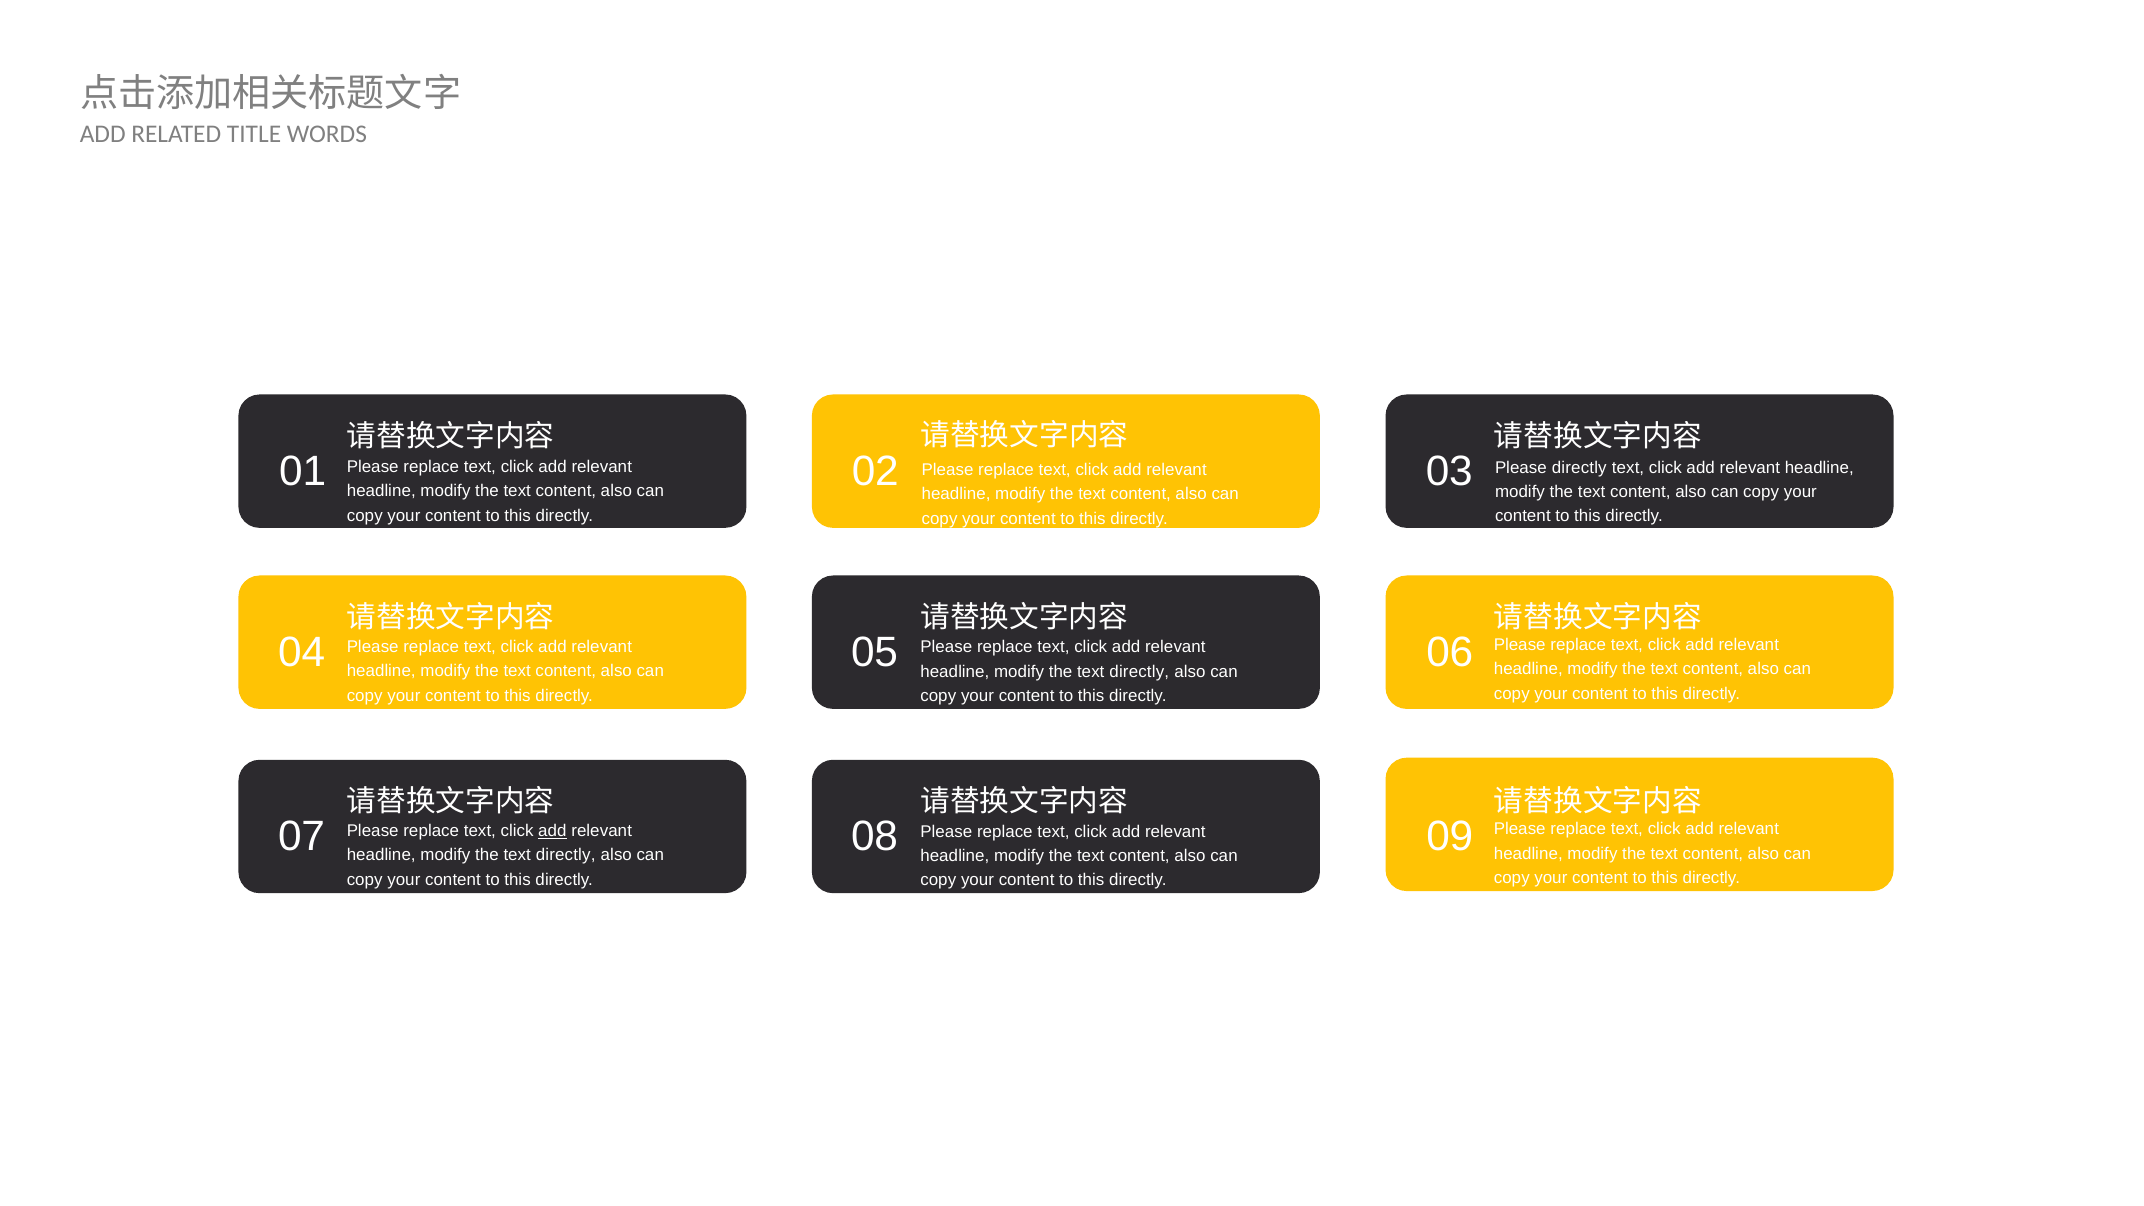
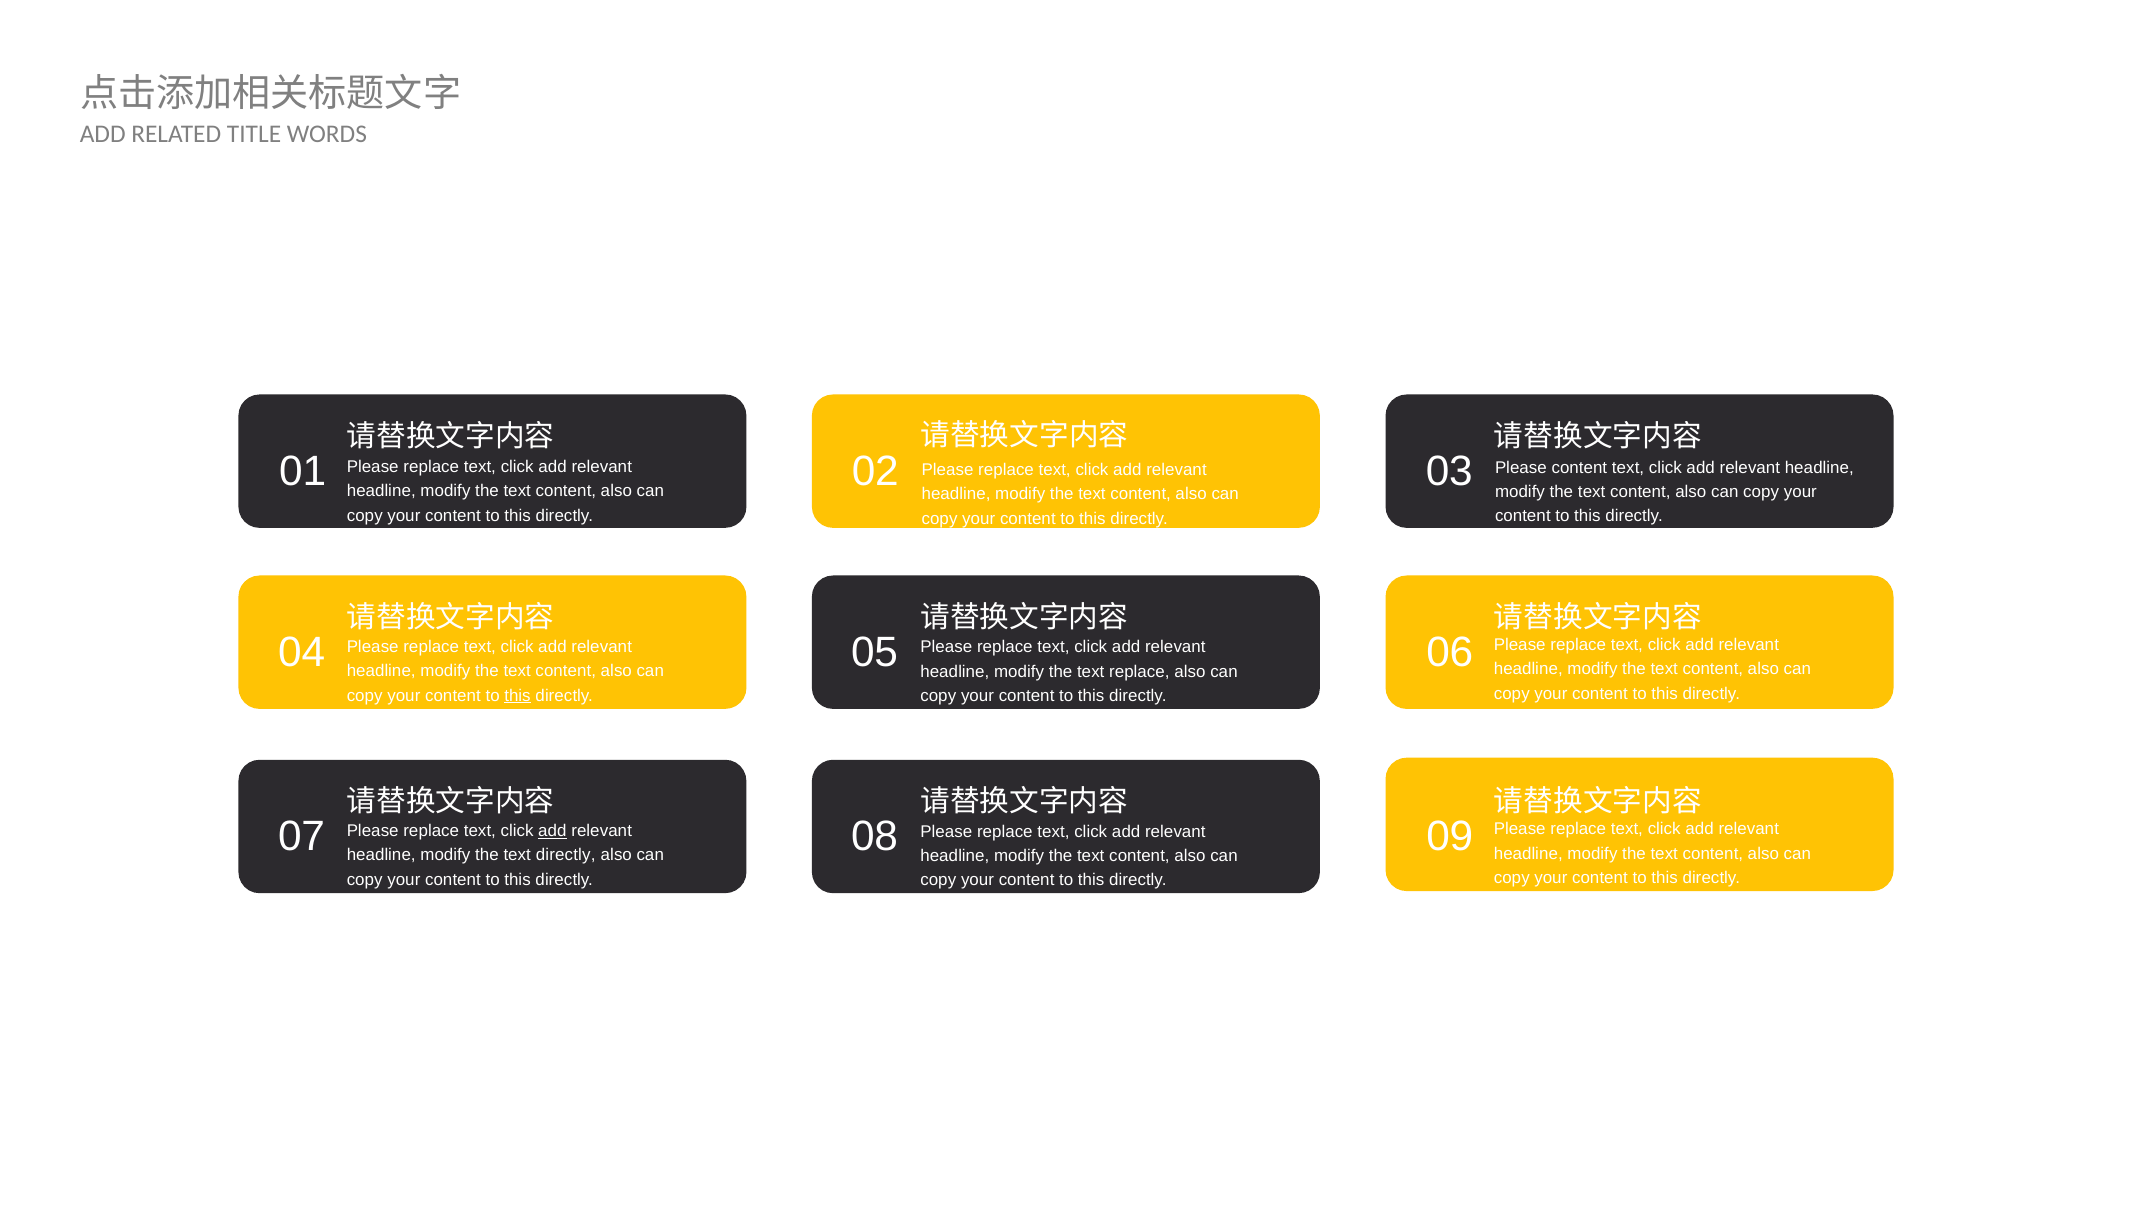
Please directly: directly -> content
directly at (1139, 672): directly -> replace
this at (518, 695) underline: none -> present
